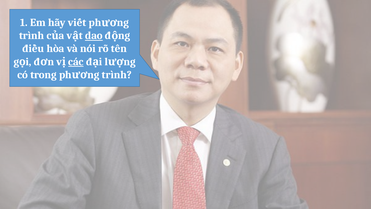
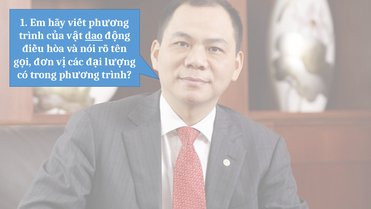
các underline: present -> none
